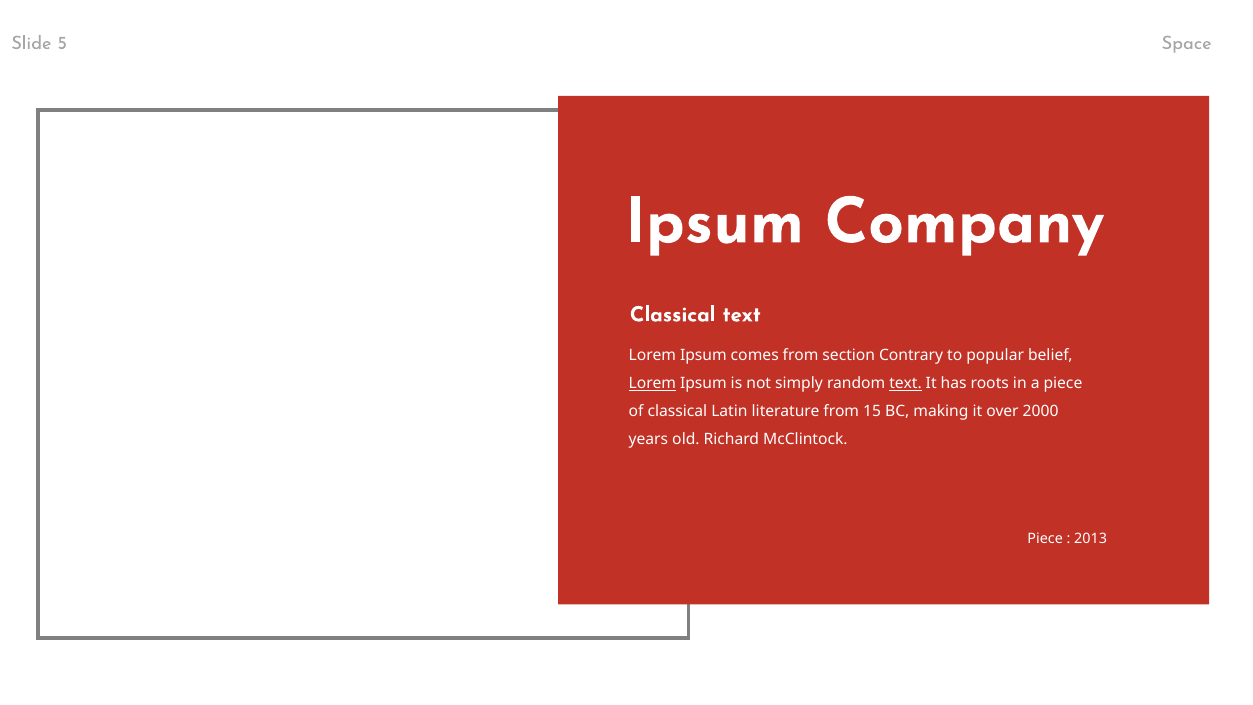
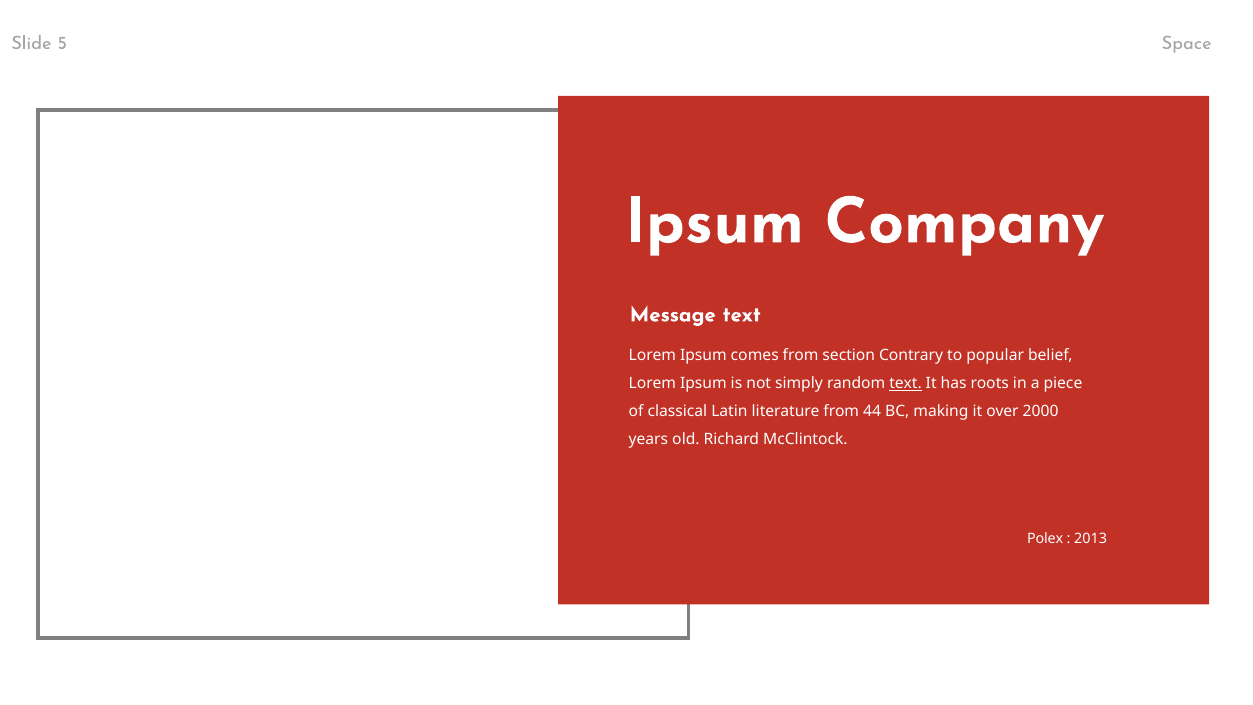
Classical at (673, 314): Classical -> Message
Lorem at (652, 383) underline: present -> none
15: 15 -> 44
Piece at (1045, 538): Piece -> Polex
